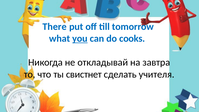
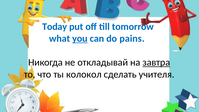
There: There -> Today
cooks: cooks -> pains
завтра underline: none -> present
свистнет: свистнет -> колокол
